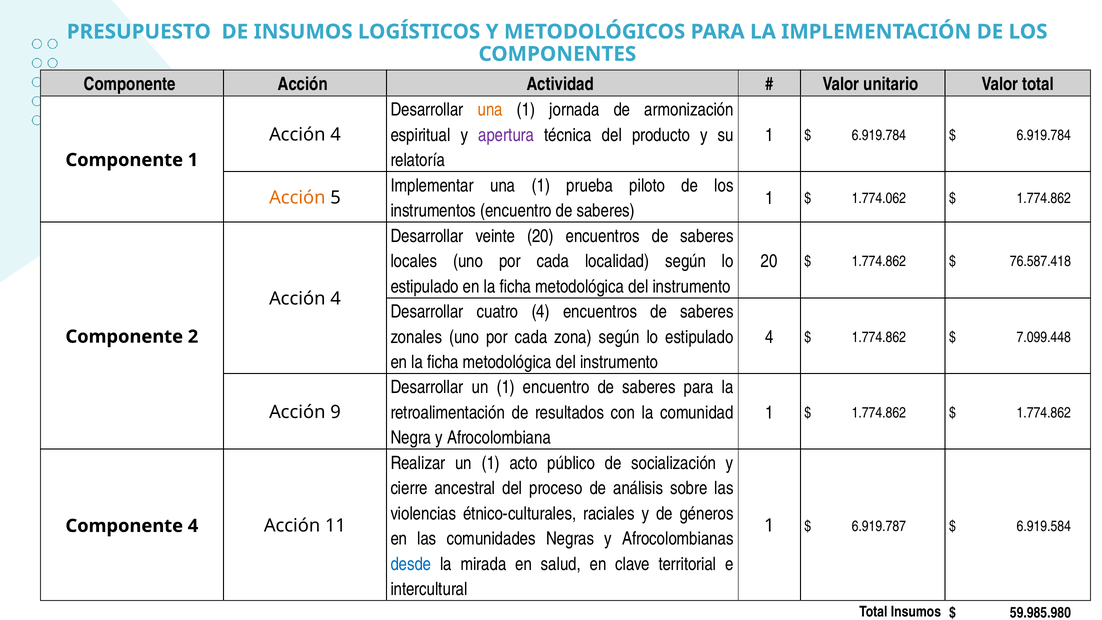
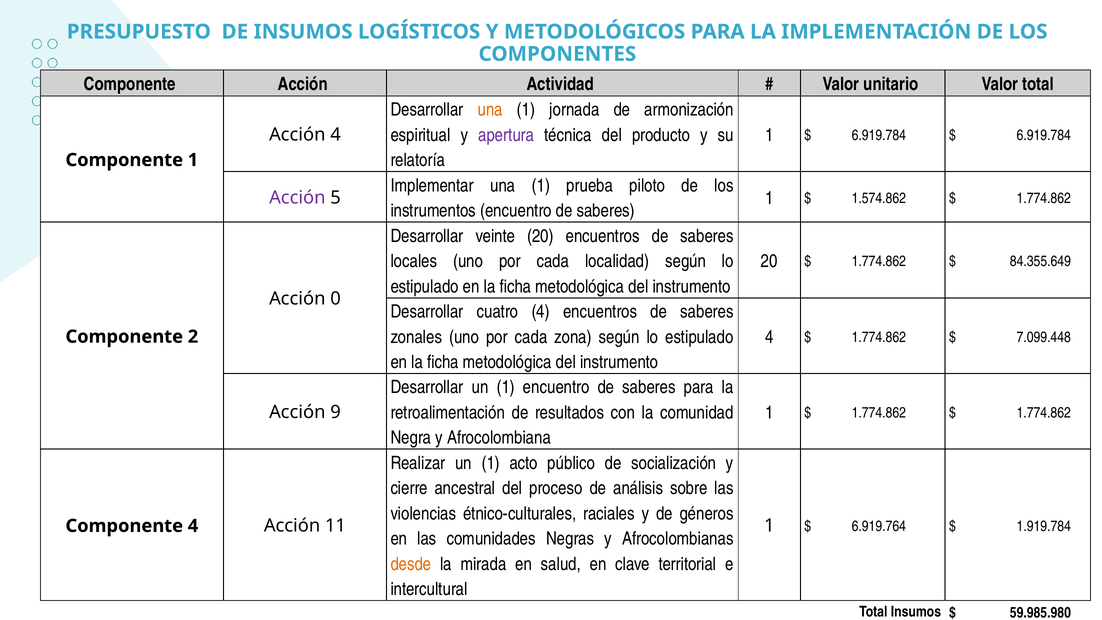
1.774.062: 1.774.062 -> 1.574.862
Acción at (297, 198) colour: orange -> purple
76.587.418: 76.587.418 -> 84.355.649
4 at (336, 299): 4 -> 0
6.919.787: 6.919.787 -> 6.919.764
6.919.584: 6.919.584 -> 1.919.784
desde colour: blue -> orange
